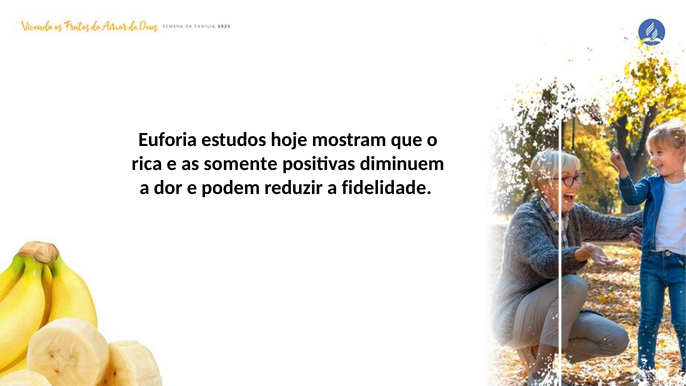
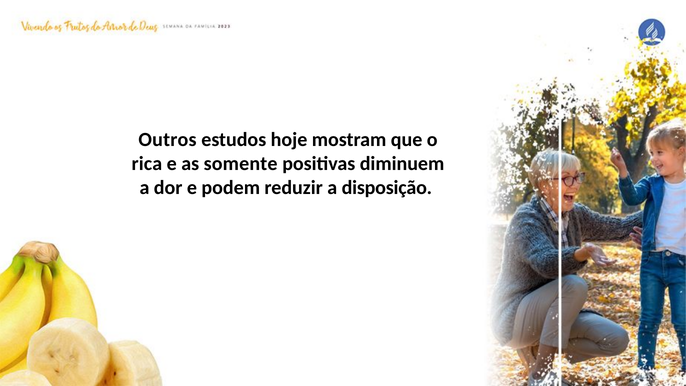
Euforia: Euforia -> Outros
fidelidade: fidelidade -> disposição
